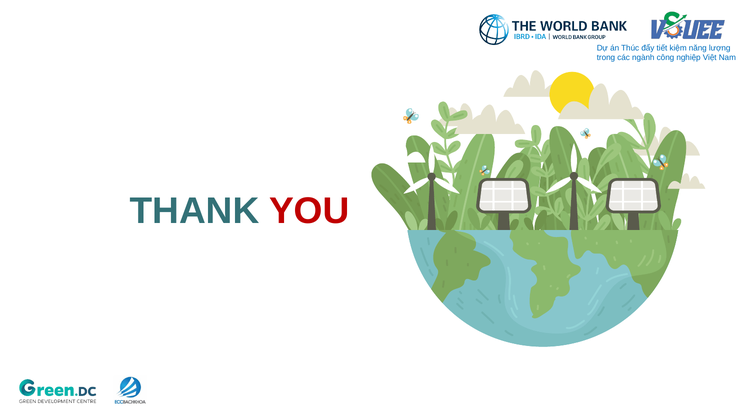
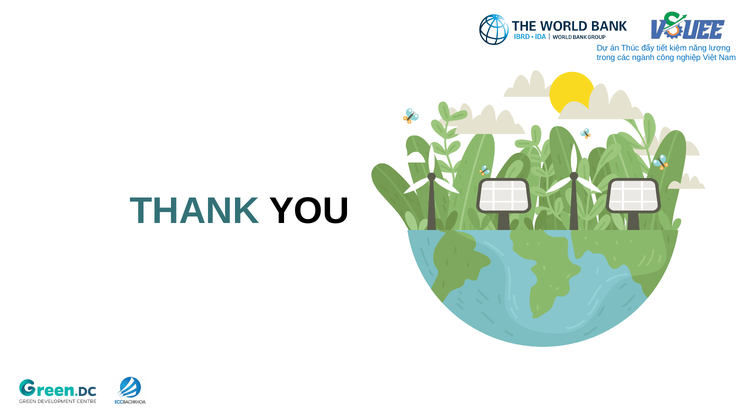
YOU colour: red -> black
